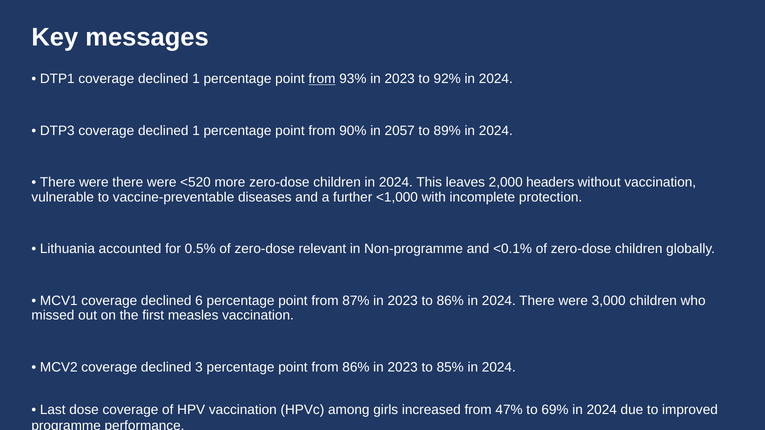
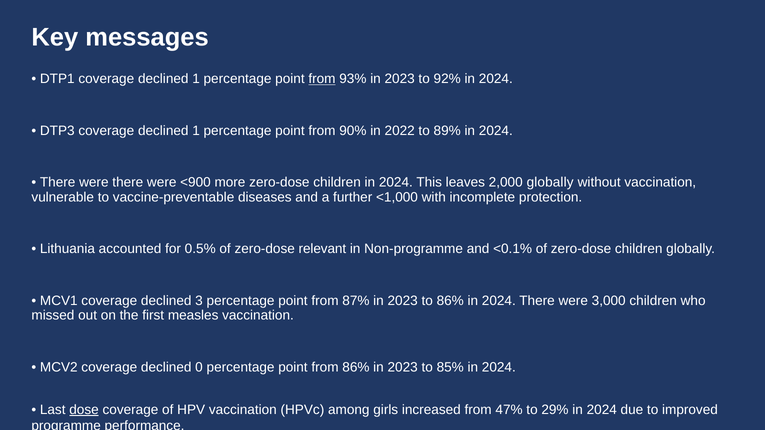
2057: 2057 -> 2022
<520: <520 -> <900
2,000 headers: headers -> globally
6: 6 -> 3
3: 3 -> 0
dose underline: none -> present
69%: 69% -> 29%
